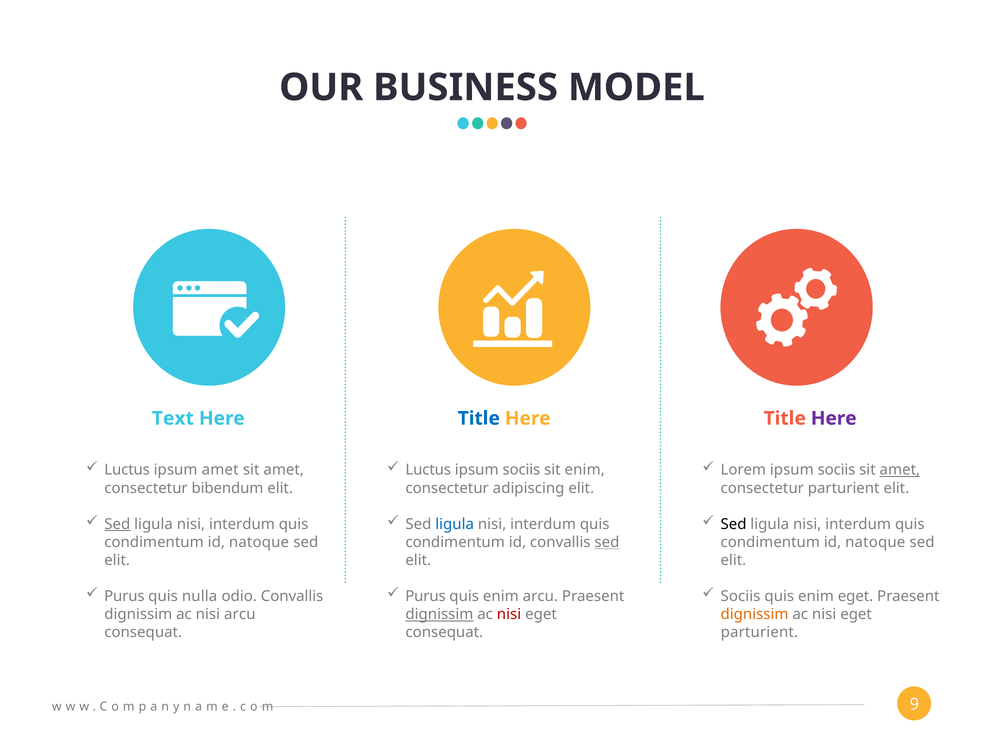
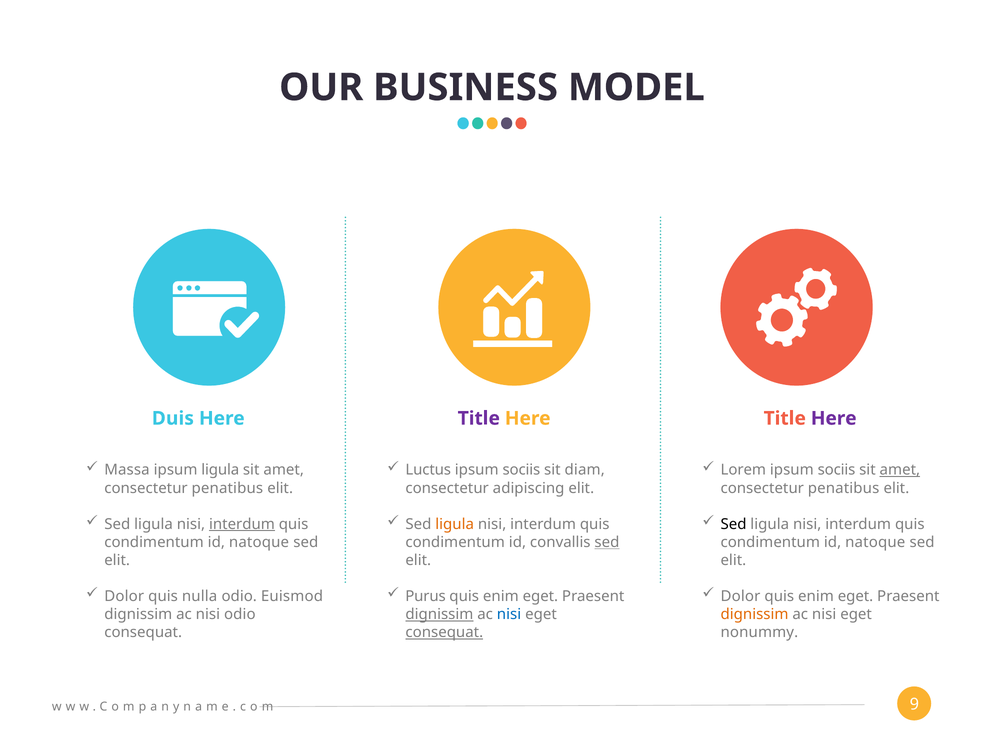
Text: Text -> Duis
Title at (479, 418) colour: blue -> purple
Luctus at (127, 470): Luctus -> Massa
ipsum amet: amet -> ligula
sit enim: enim -> diam
bibendum at (227, 488): bibendum -> penatibus
parturient at (844, 488): parturient -> penatibus
Sed at (117, 524) underline: present -> none
interdum at (242, 524) underline: none -> present
ligula at (455, 524) colour: blue -> orange
Purus at (124, 596): Purus -> Dolor
odio Convallis: Convallis -> Euismod
arcu at (540, 596): arcu -> eget
Sociis at (740, 596): Sociis -> Dolor
nisi arcu: arcu -> odio
nisi at (509, 614) colour: red -> blue
consequat at (444, 633) underline: none -> present
parturient at (759, 633): parturient -> nonummy
